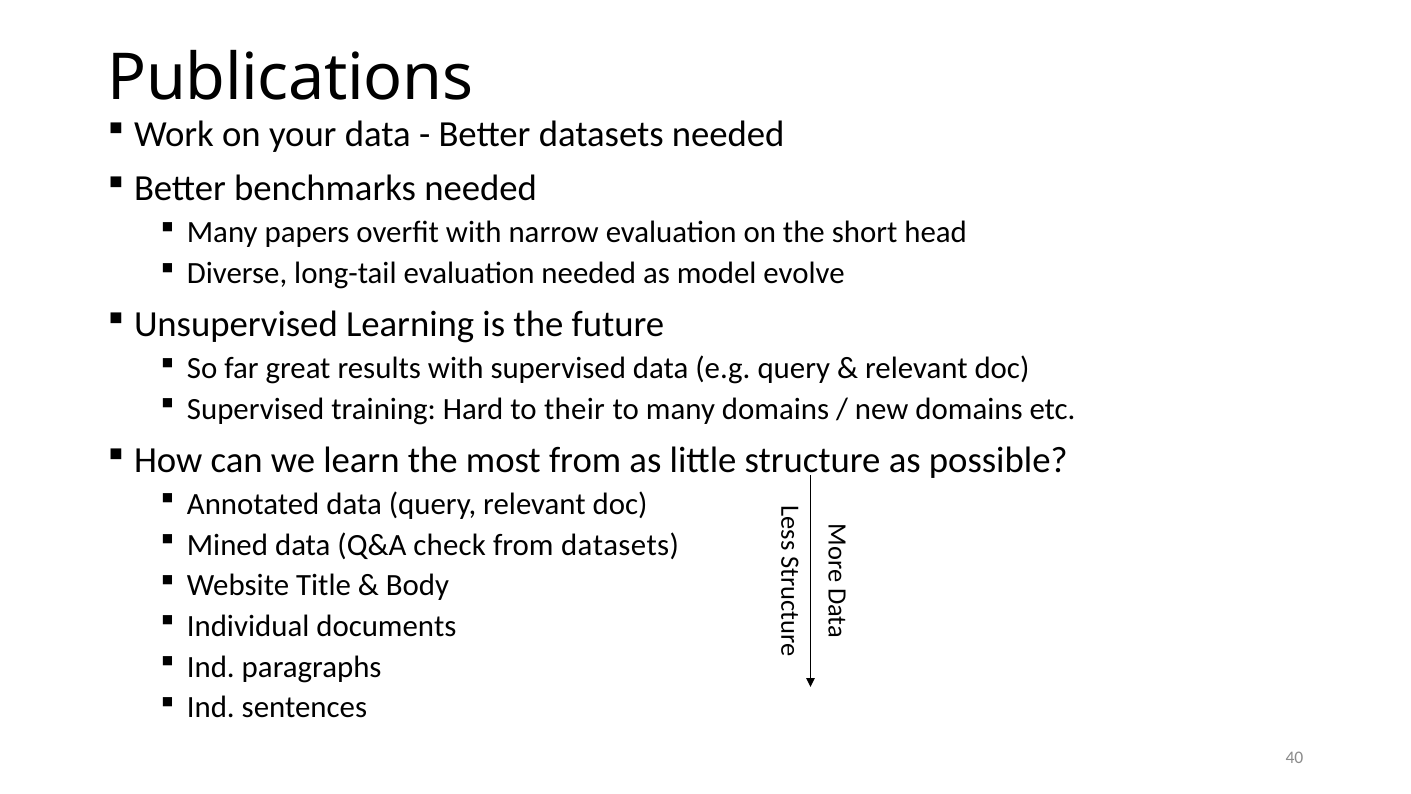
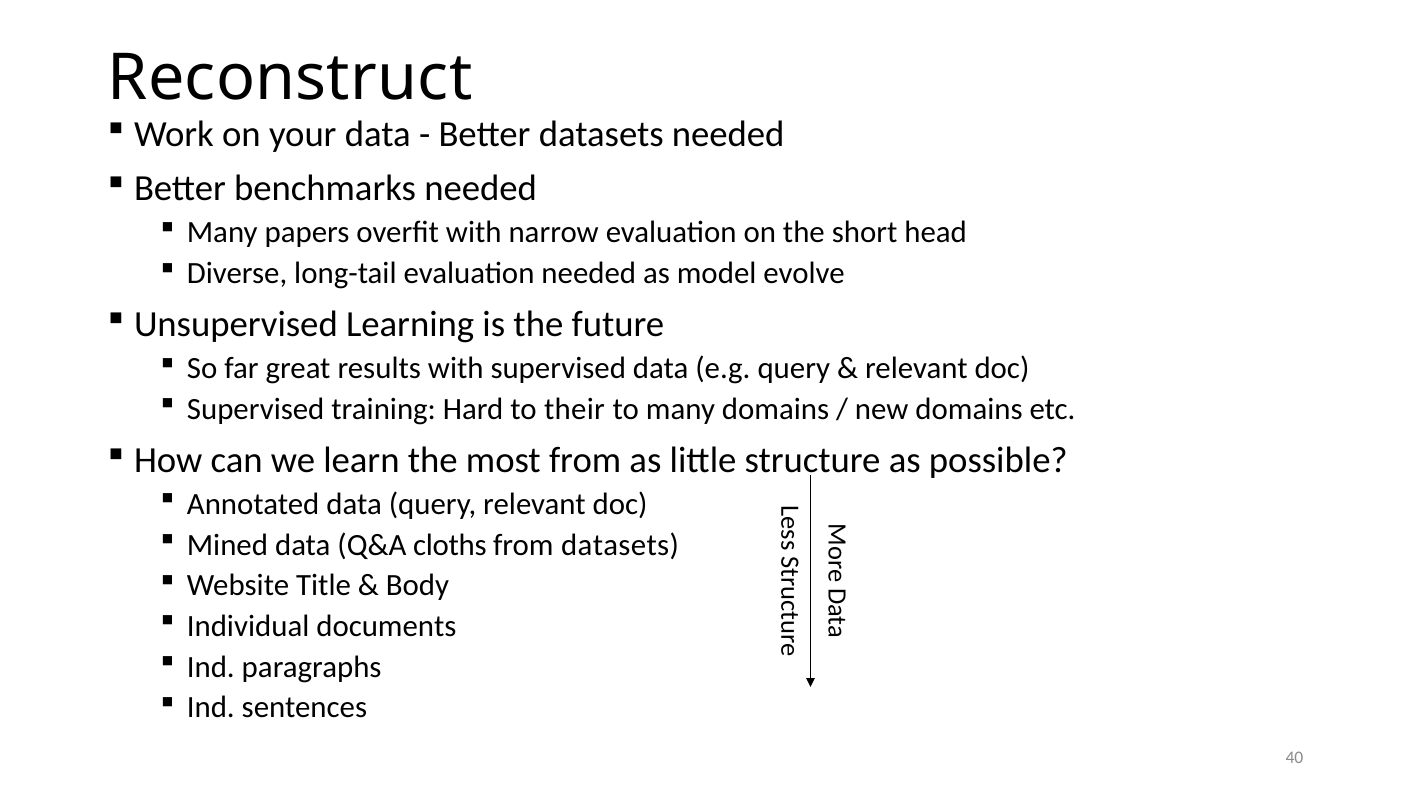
Publications: Publications -> Reconstruct
check: check -> cloths
